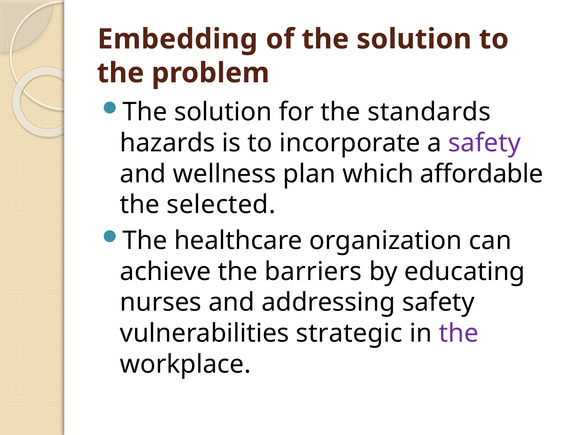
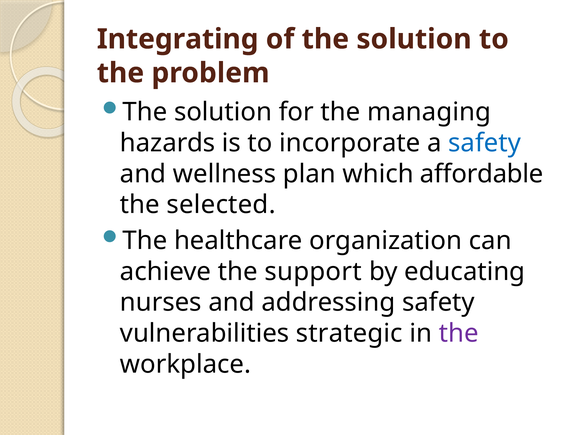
Embedding: Embedding -> Integrating
standards: standards -> managing
safety at (485, 143) colour: purple -> blue
barriers: barriers -> support
